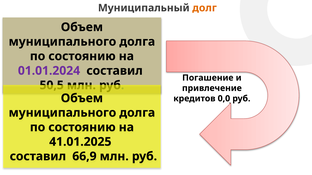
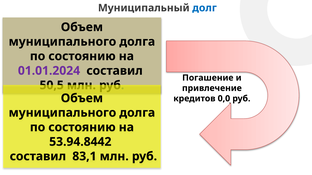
долг colour: orange -> blue
41.01.2025: 41.01.2025 -> 53.94.8442
66,9: 66,9 -> 83,1
